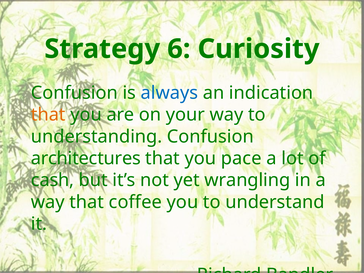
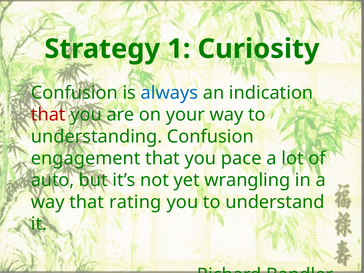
6: 6 -> 1
that at (48, 115) colour: orange -> red
architectures: architectures -> engagement
cash: cash -> auto
coffee: coffee -> rating
